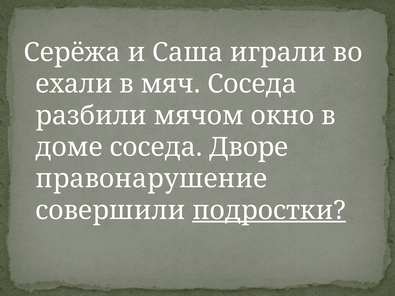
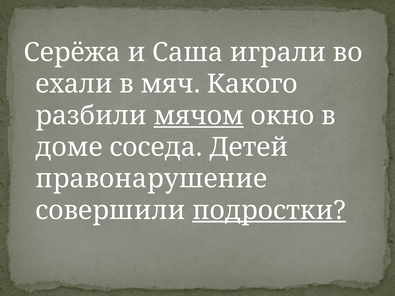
мяч Соседа: Соседа -> Какого
мячом underline: none -> present
Дворе: Дворе -> Детей
